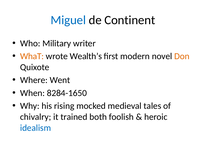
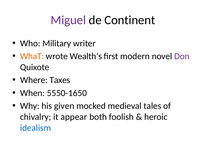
Miguel colour: blue -> purple
Don colour: orange -> purple
Went: Went -> Taxes
8284-1650: 8284-1650 -> 5550-1650
rising: rising -> given
trained: trained -> appear
